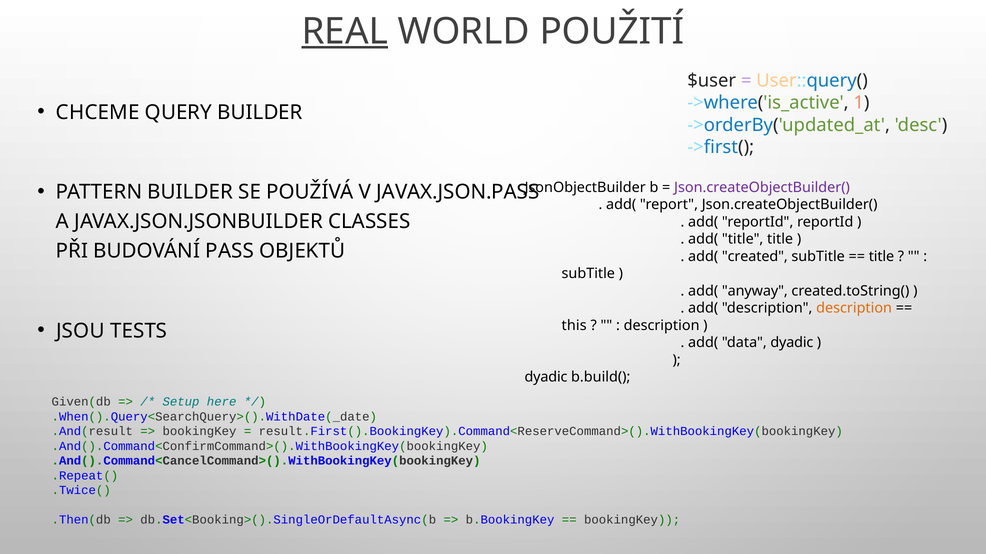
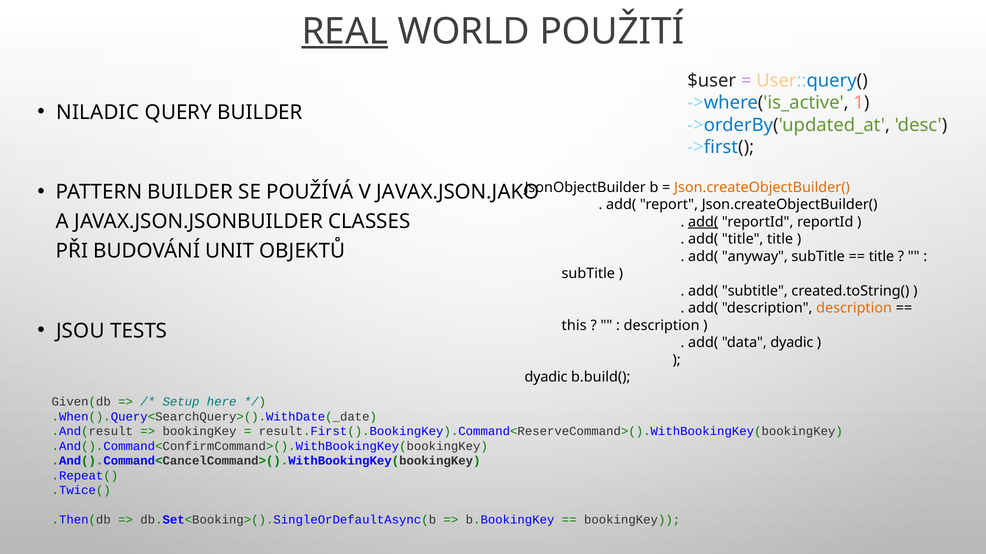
CHCEME: CHCEME -> NILADIC
JAVAX.JSON.PASS: JAVAX.JSON.PASS -> JAVAX.JSON.JAKO
Json.createObjectBuilder( at (762, 188) colour: purple -> orange
add( at (703, 222) underline: none -> present
PASS: PASS -> UNIT
created: created -> anyway
add( anyway: anyway -> subtitle
